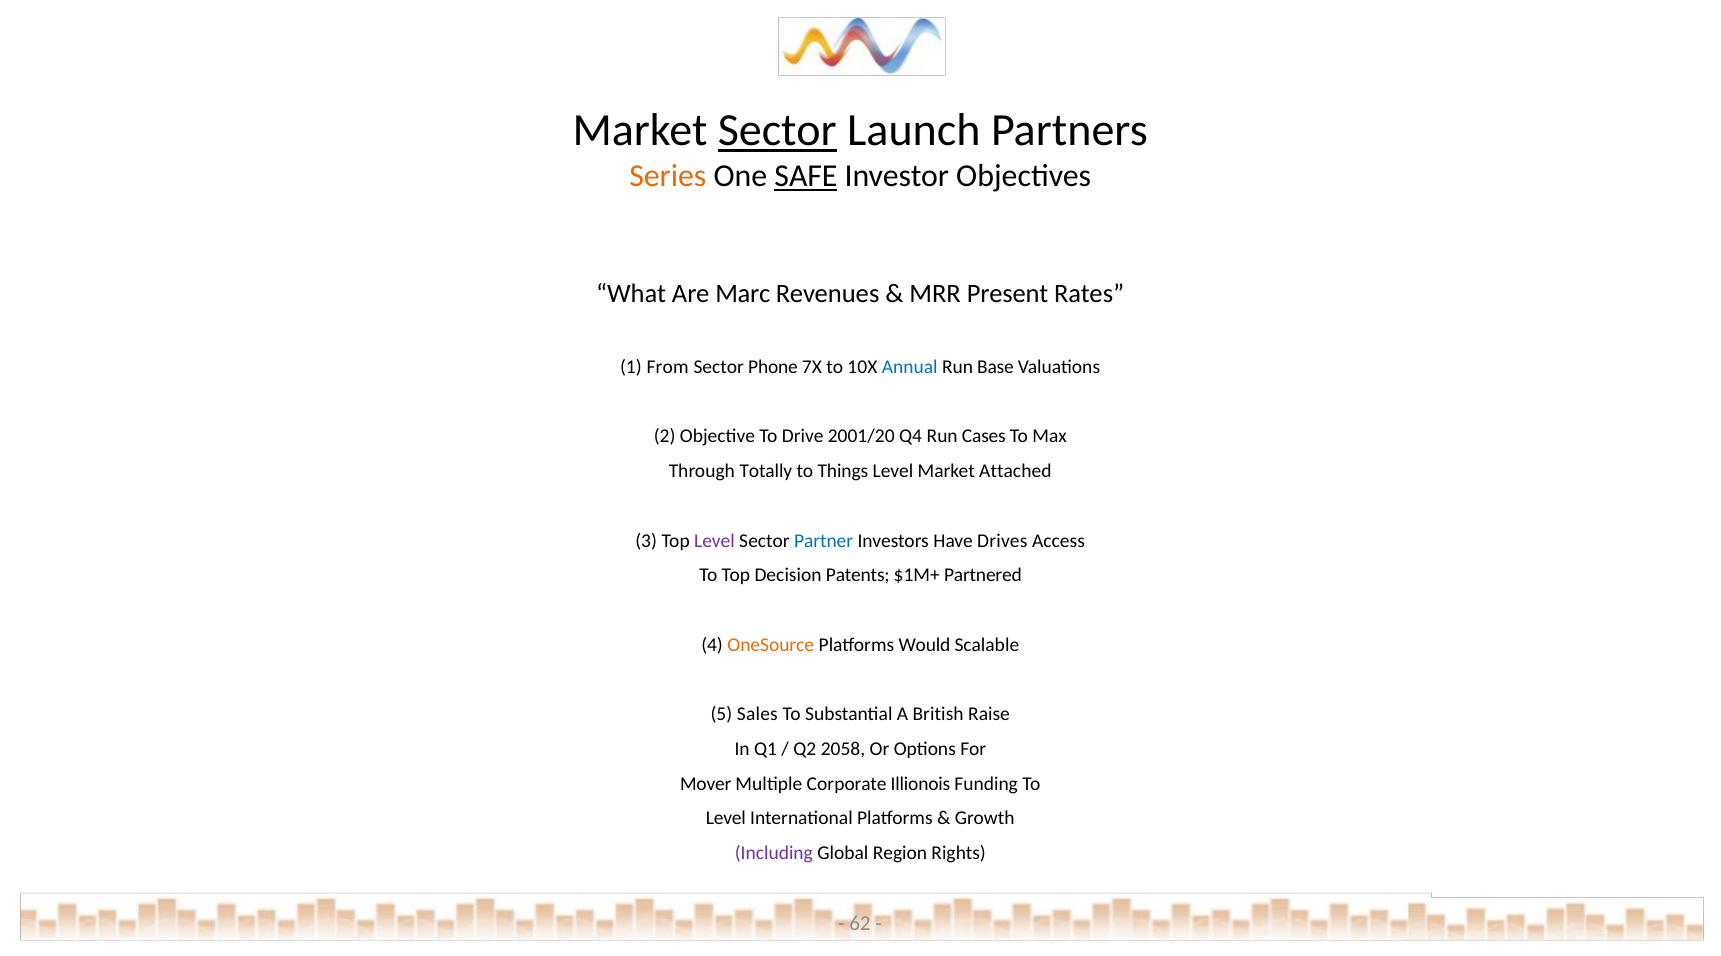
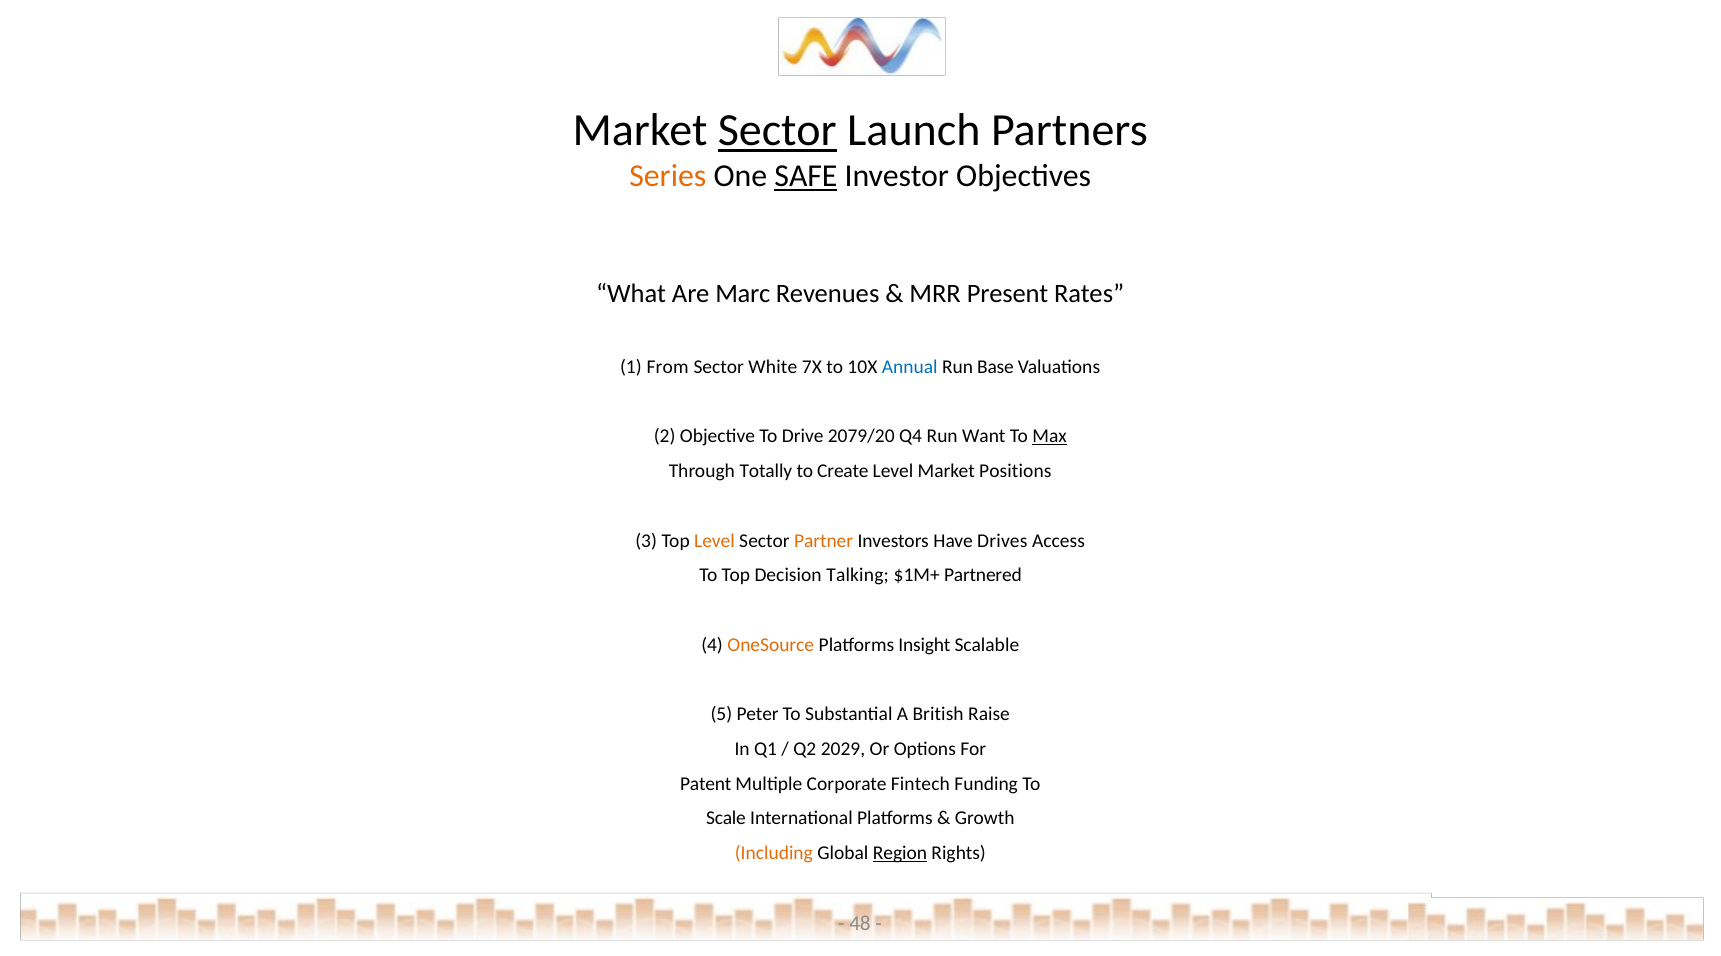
Phone: Phone -> White
2001/20: 2001/20 -> 2079/20
Cases: Cases -> Want
Max underline: none -> present
Things: Things -> Create
Attached: Attached -> Positions
Level at (715, 541) colour: purple -> orange
Partner colour: blue -> orange
Patents: Patents -> Talking
Would: Would -> Insight
Sales: Sales -> Peter
2058: 2058 -> 2029
Mover: Mover -> Patent
Illionois: Illionois -> Fintech
Level at (726, 818): Level -> Scale
Including colour: purple -> orange
Region underline: none -> present
62: 62 -> 48
